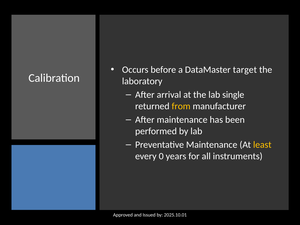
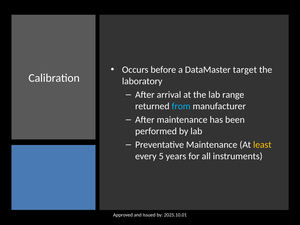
single: single -> range
from colour: yellow -> light blue
0: 0 -> 5
